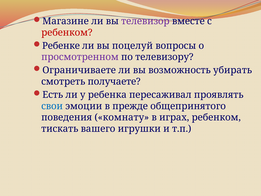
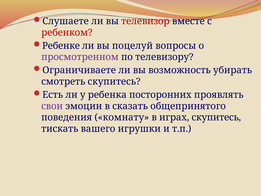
Магазине: Магазине -> Слушаете
телевизор colour: purple -> red
смотреть получаете: получаете -> скупитесь
пересаживал: пересаживал -> посторонних
свои colour: blue -> purple
прежде: прежде -> сказать
играх ребенком: ребенком -> скупитесь
